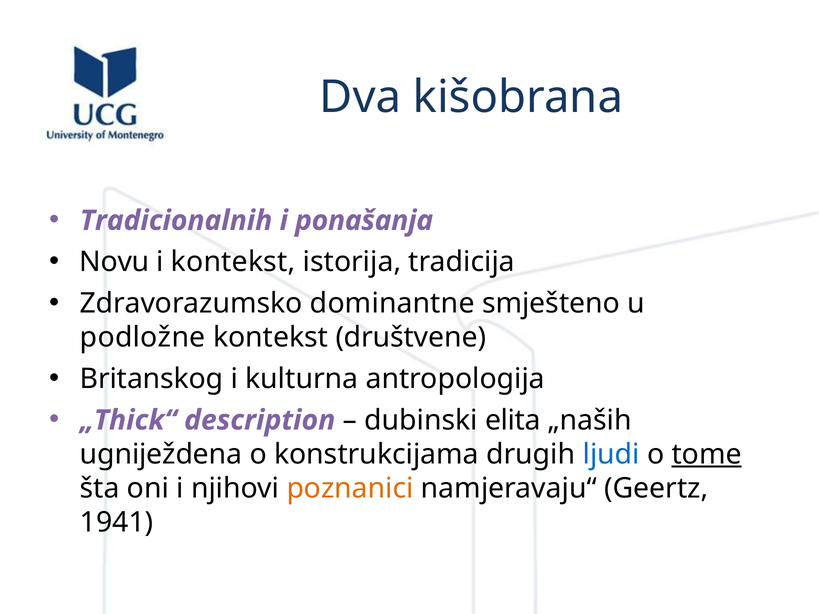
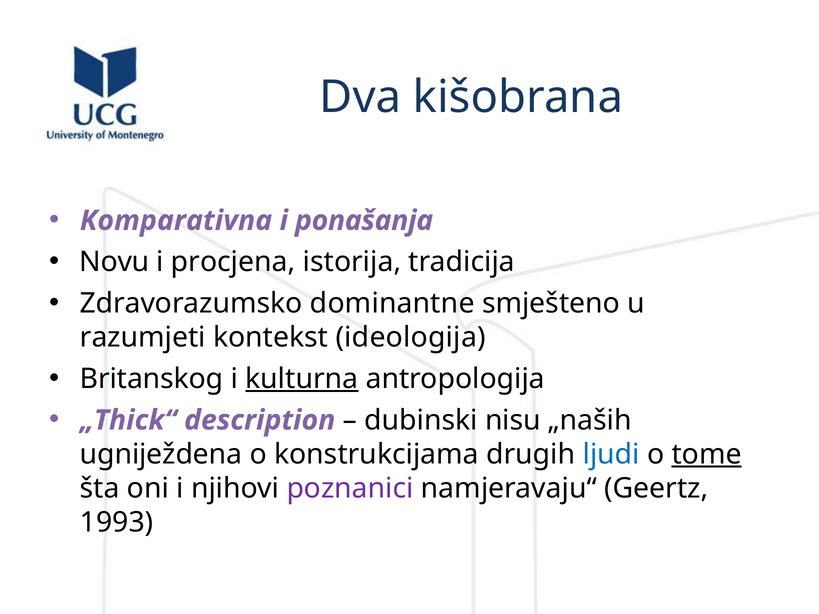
Tradicionalnih: Tradicionalnih -> Komparativna
i kontekst: kontekst -> procjena
podložne: podložne -> razumjeti
društvene: društvene -> ideologija
kulturna underline: none -> present
elita: elita -> nisu
poznanici colour: orange -> purple
1941: 1941 -> 1993
